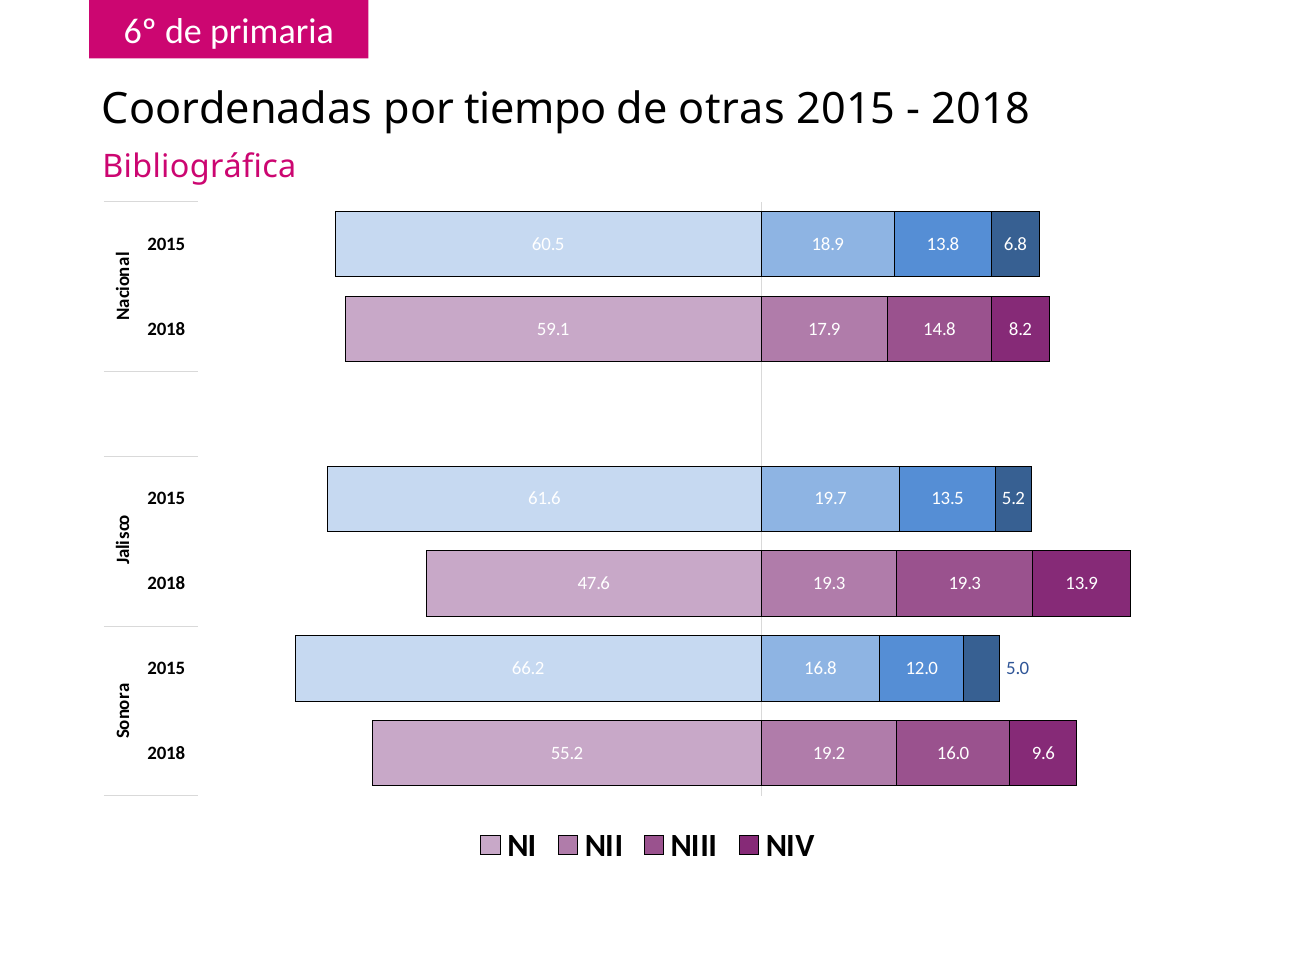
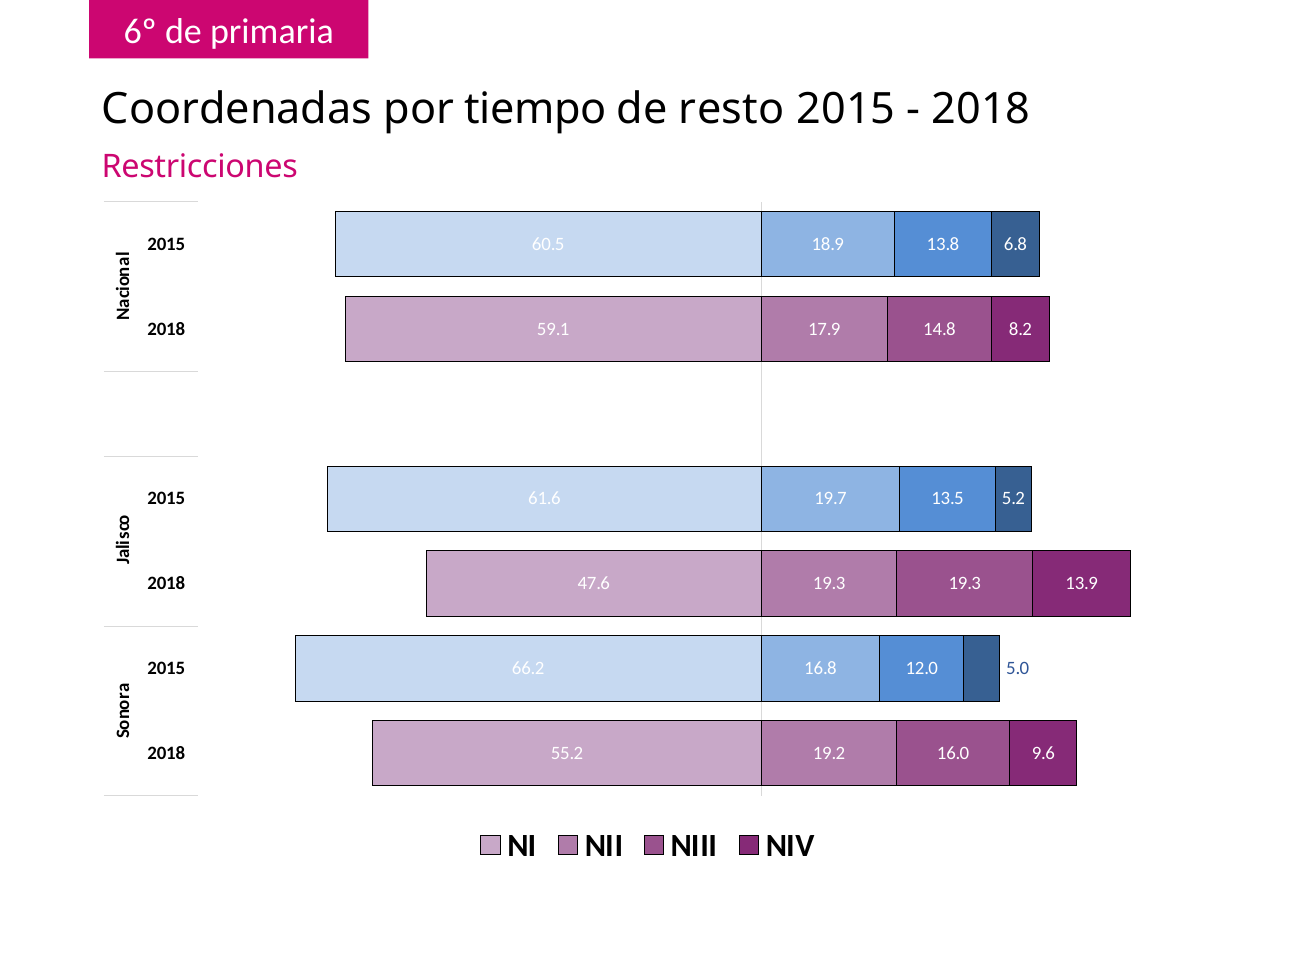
otras: otras -> resto
Bibliográfica: Bibliográfica -> Restricciones
